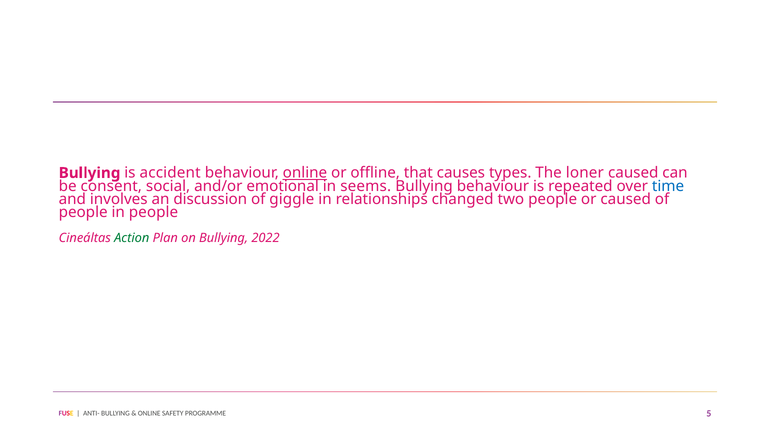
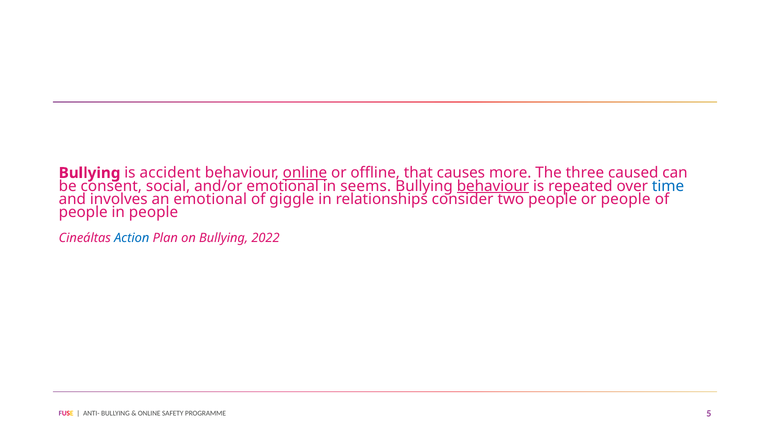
types: types -> more
loner: loner -> three
behaviour at (493, 186) underline: none -> present
an discussion: discussion -> emotional
changed: changed -> consider
or caused: caused -> people
Action colour: green -> blue
